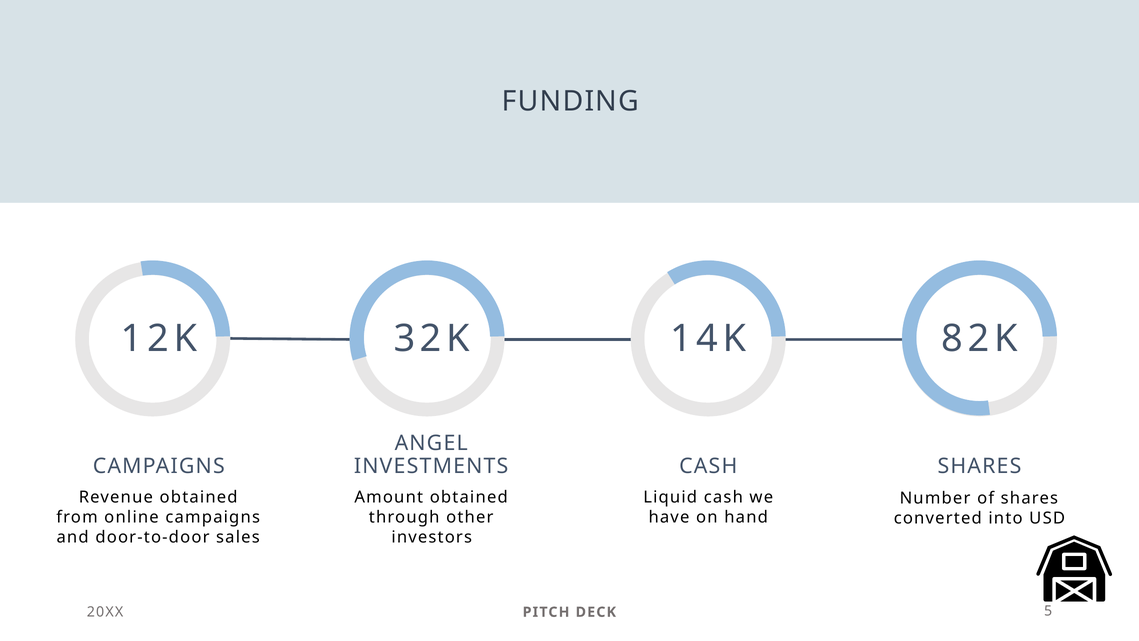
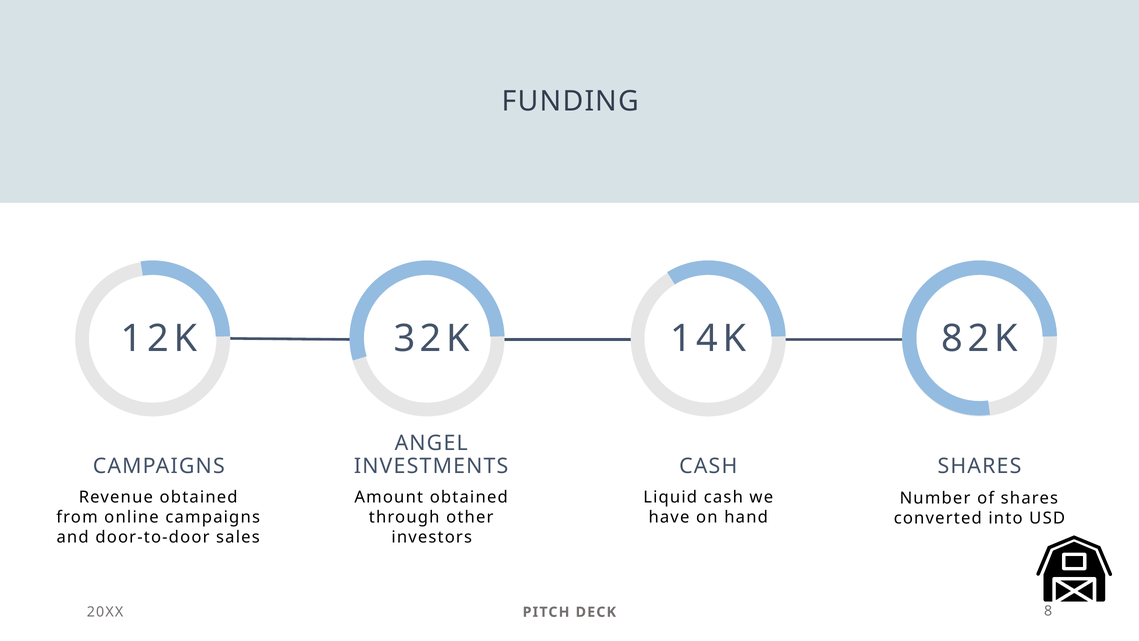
5: 5 -> 8
